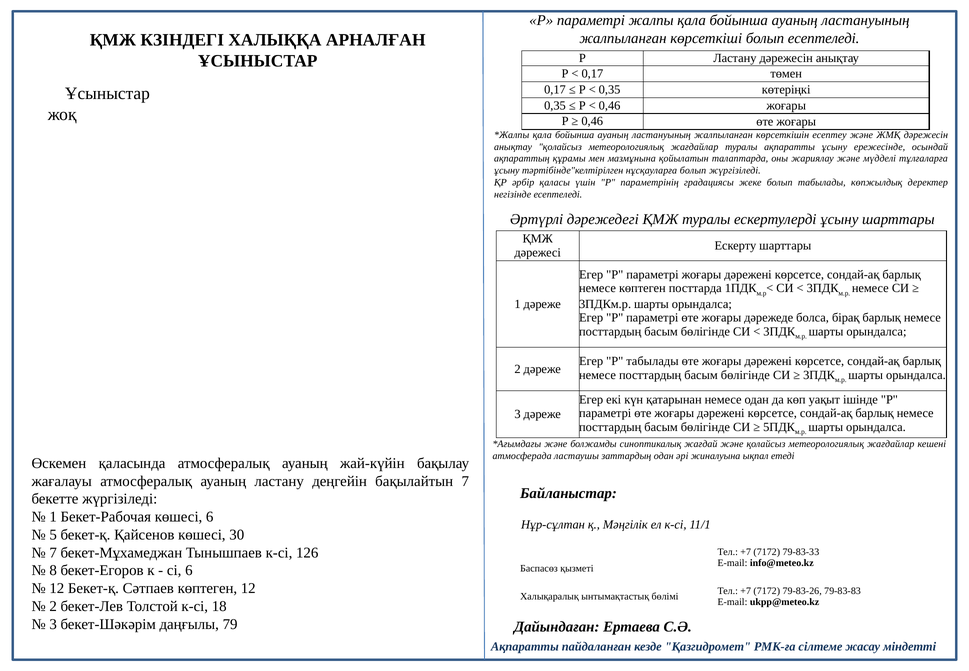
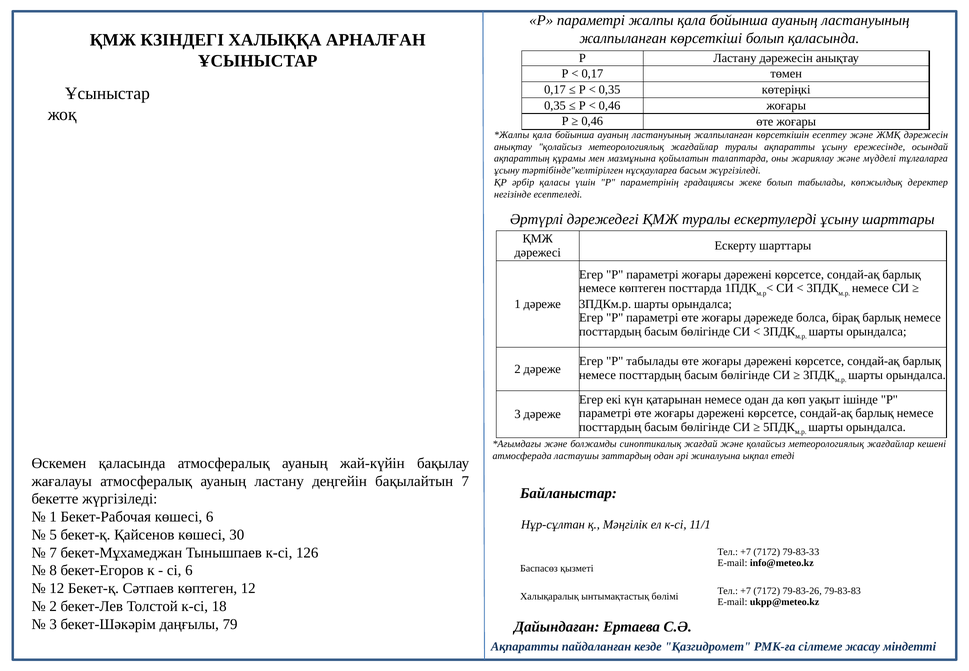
болып есептеледі: есептеледі -> қаласында
нұсқауларға болып: болып -> басым
